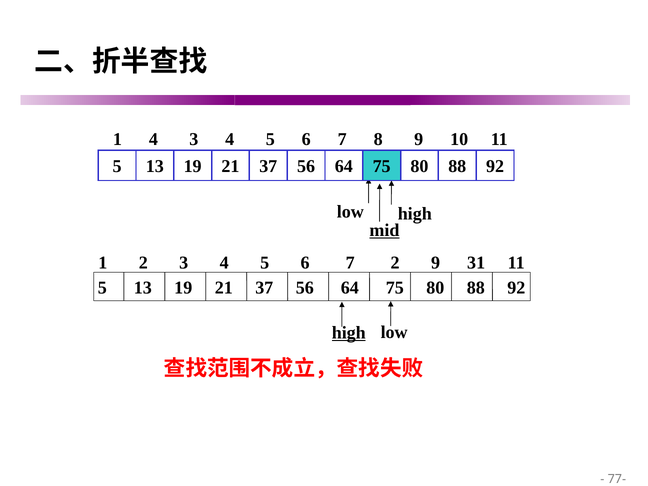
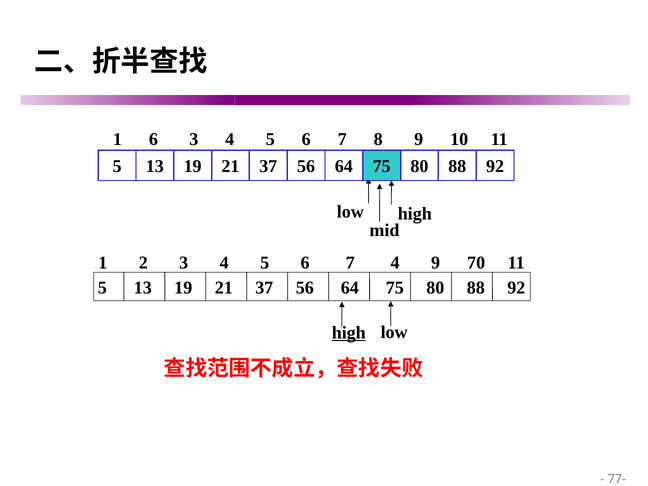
1 4: 4 -> 6
mid underline: present -> none
7 2: 2 -> 4
31: 31 -> 70
